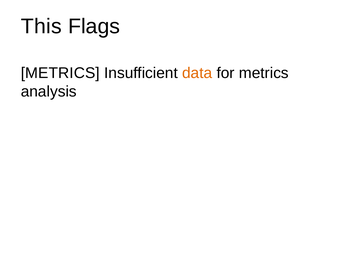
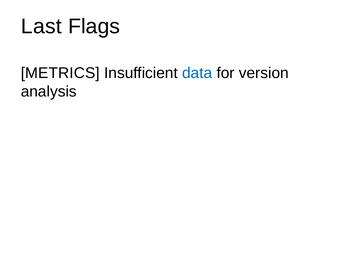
This: This -> Last
data colour: orange -> blue
for metrics: metrics -> version
